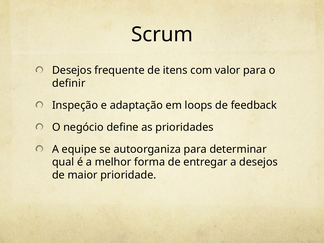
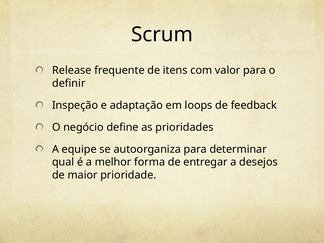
Desejos at (72, 70): Desejos -> Release
